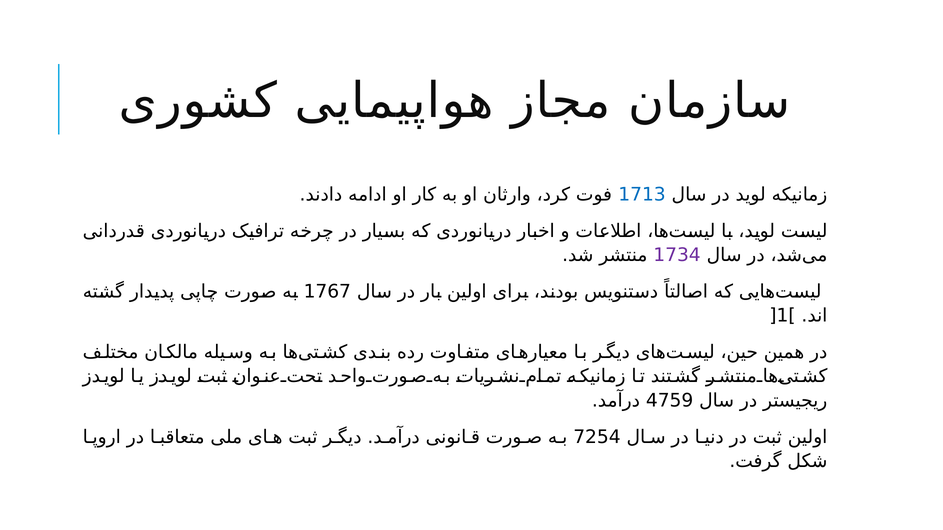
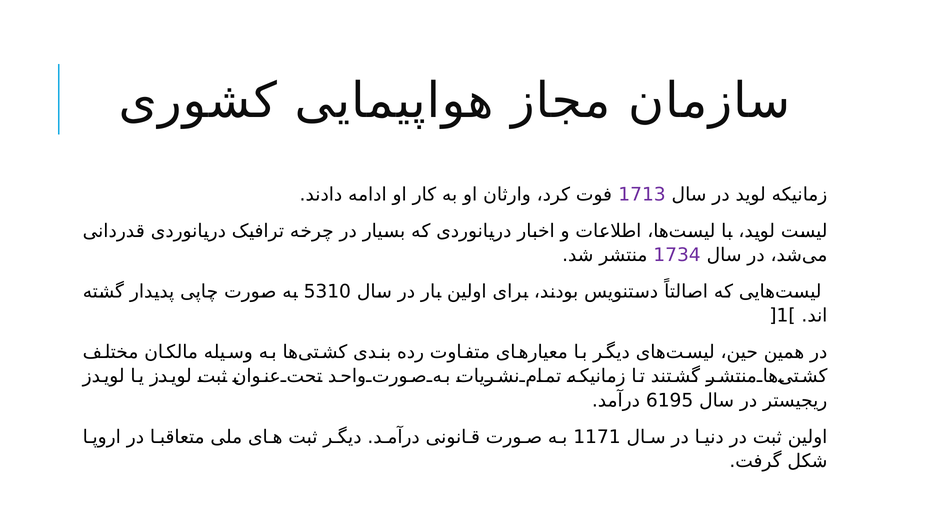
1713 colour: blue -> purple
1767: 1767 -> 5310
4759: 4759 -> 6195
7254: 7254 -> 1171
